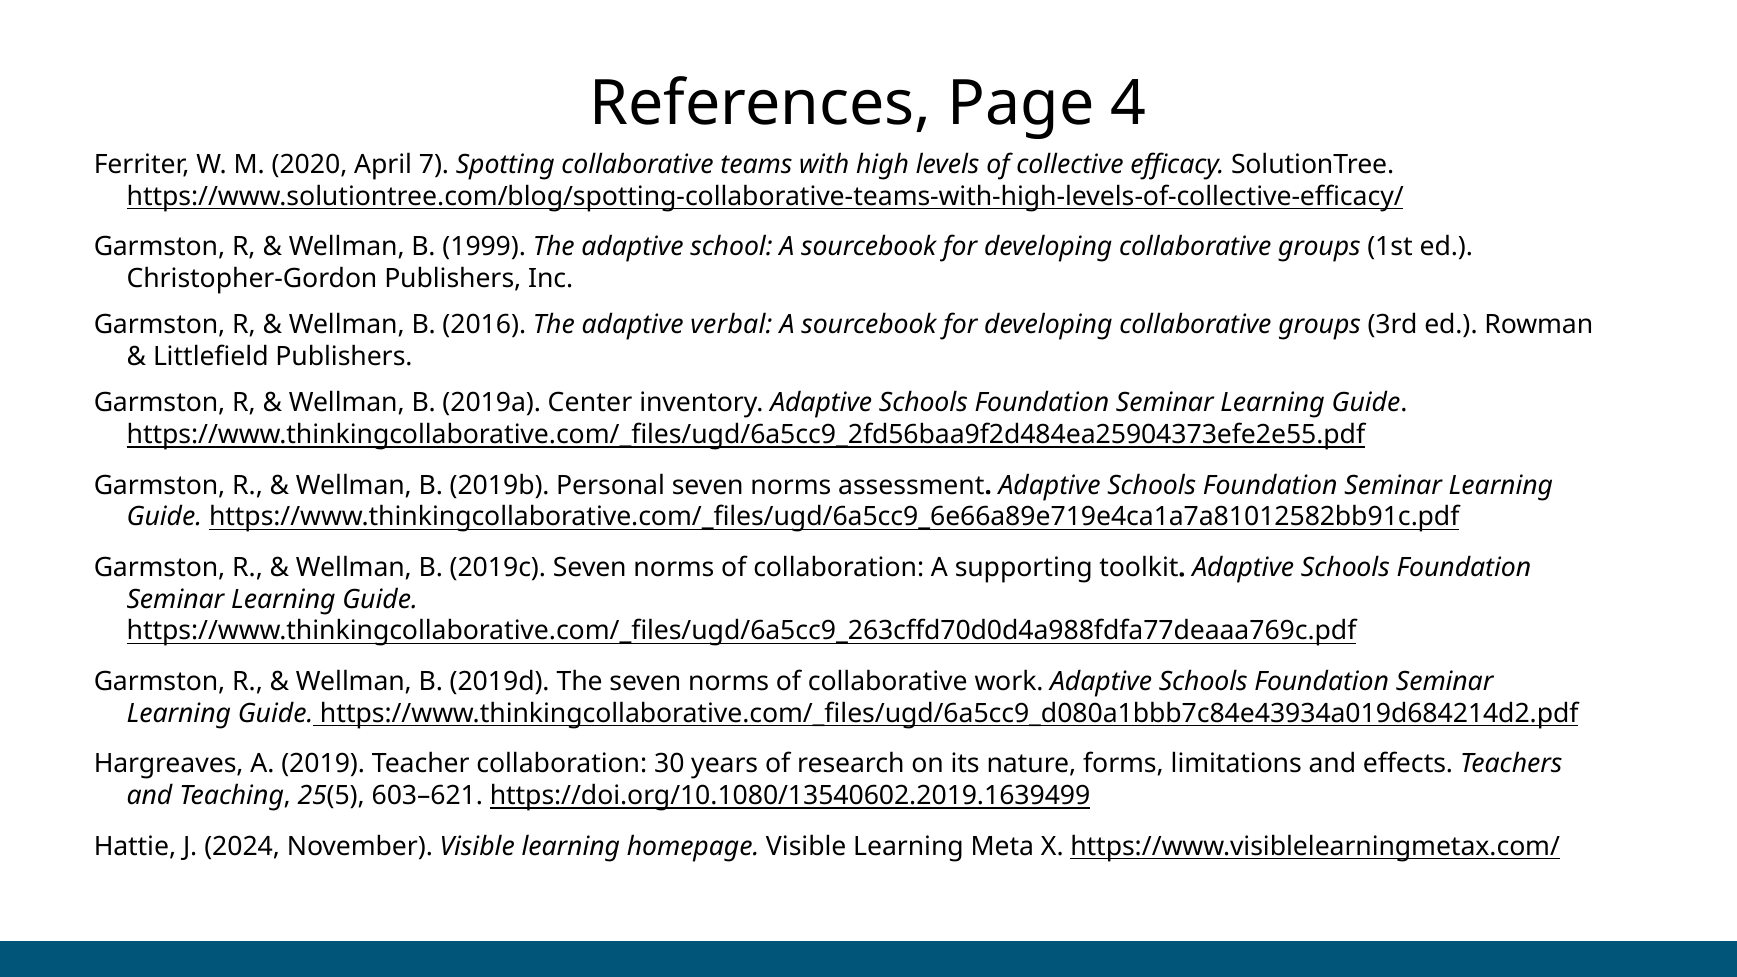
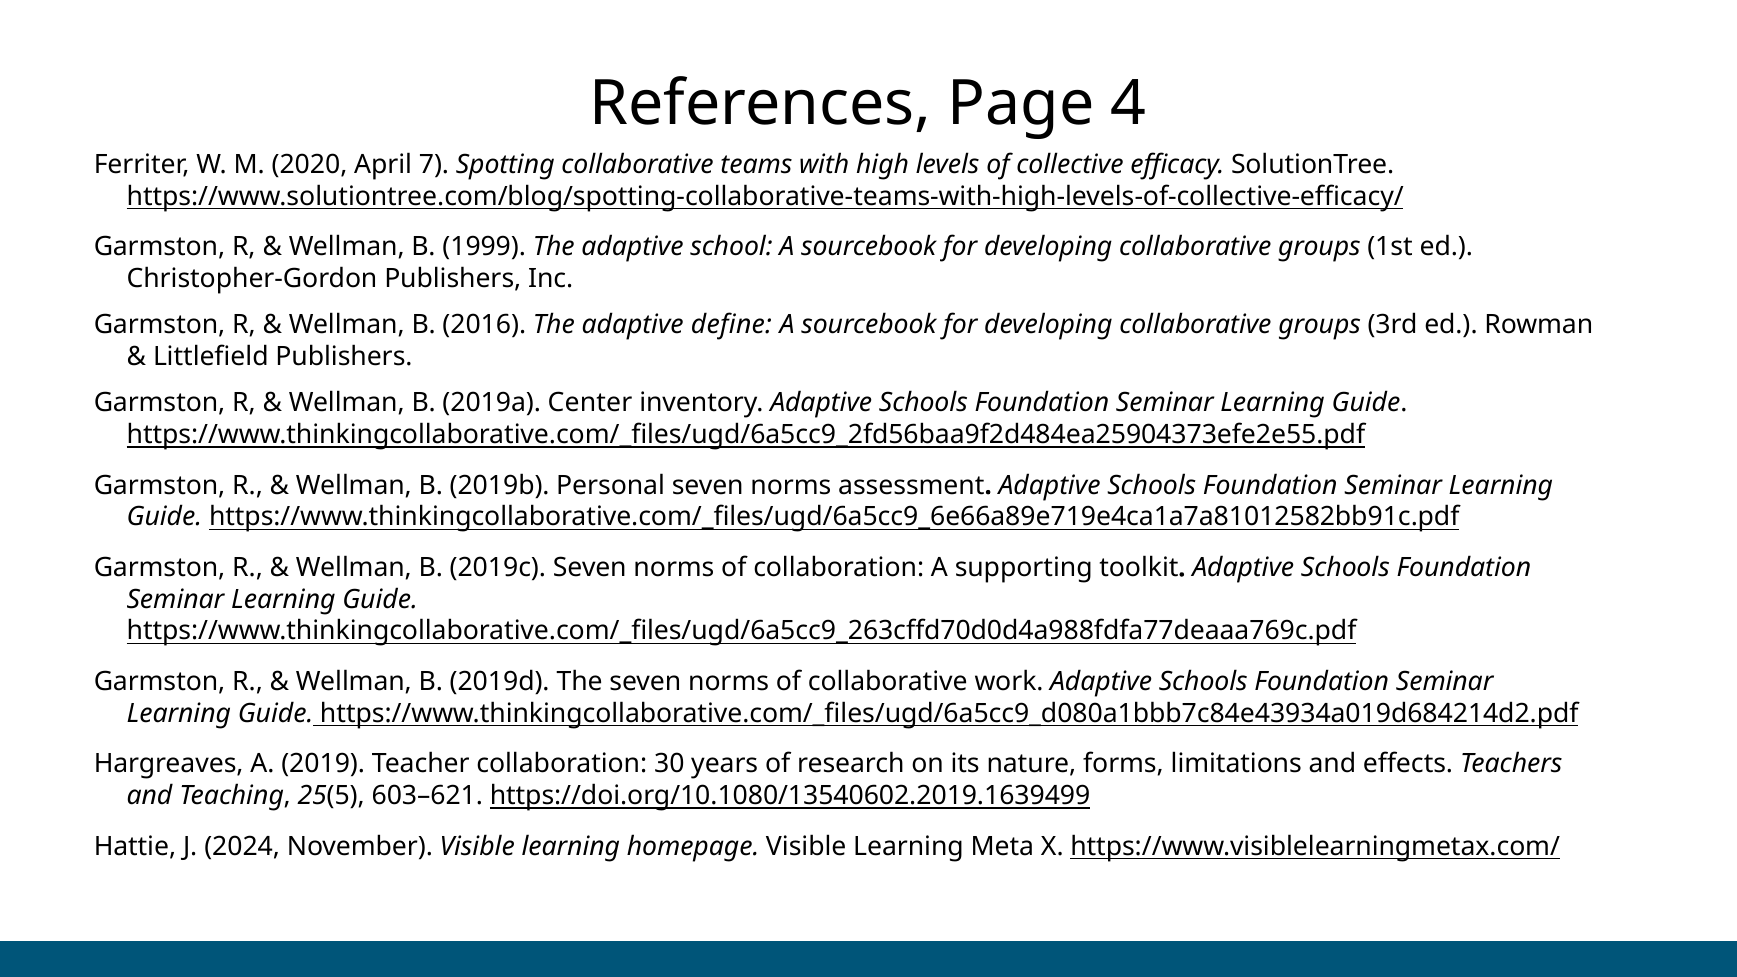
verbal: verbal -> define
